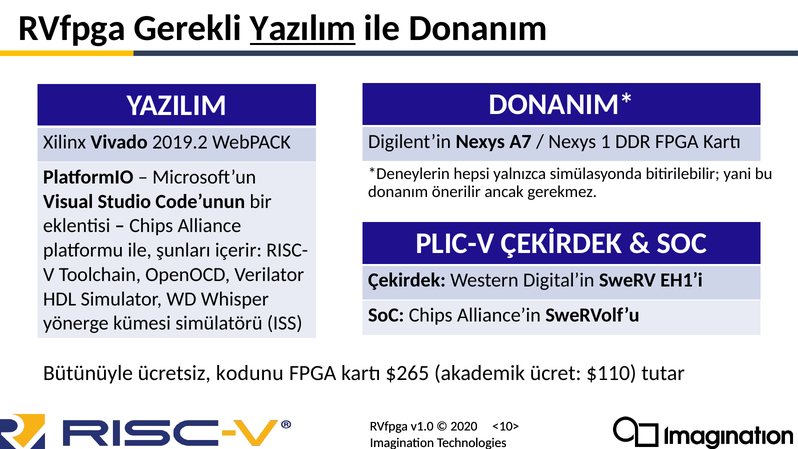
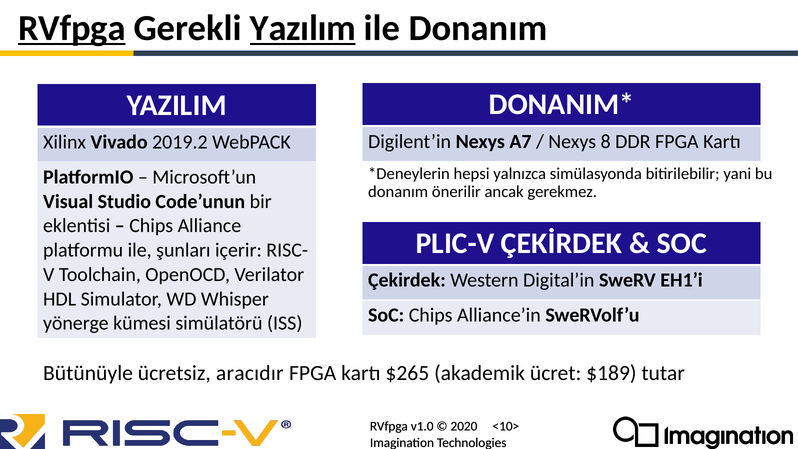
RVfpga at (72, 28) underline: none -> present
1: 1 -> 8
kodunu: kodunu -> aracıdır
$110: $110 -> $189
